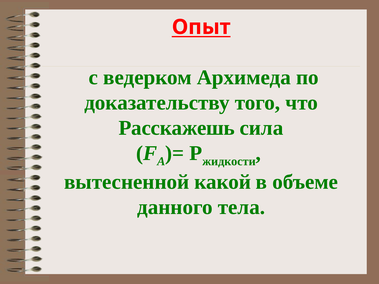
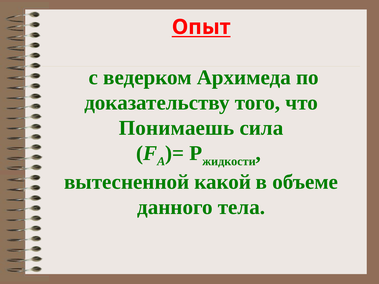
Расскажешь: Расскажешь -> Понимаешь
